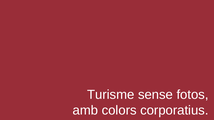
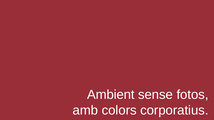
Turisme: Turisme -> Ambient
